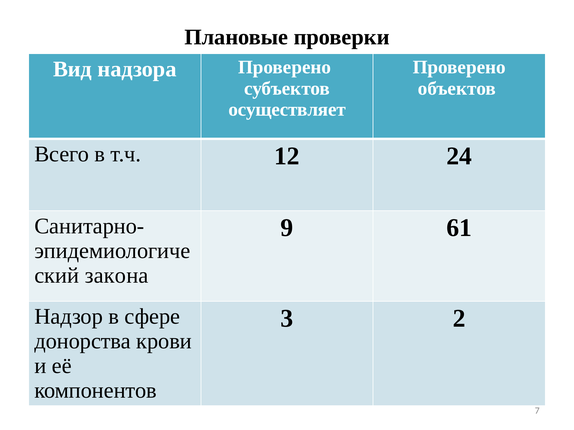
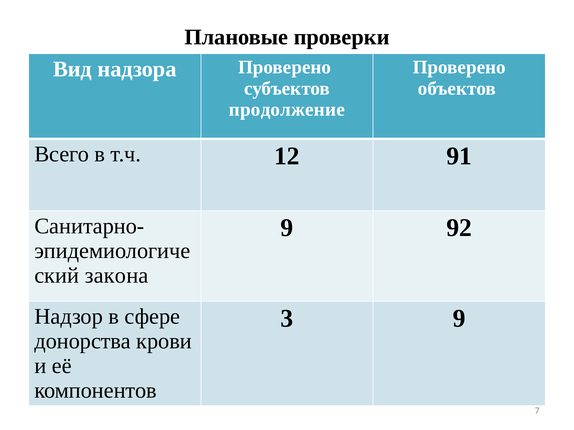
осуществляет: осуществляет -> продолжение
24: 24 -> 91
61: 61 -> 92
3 2: 2 -> 9
